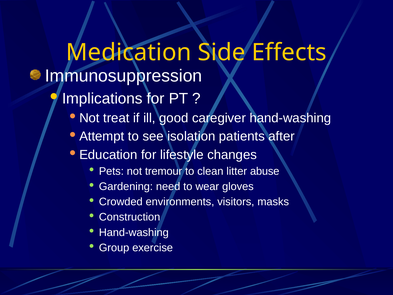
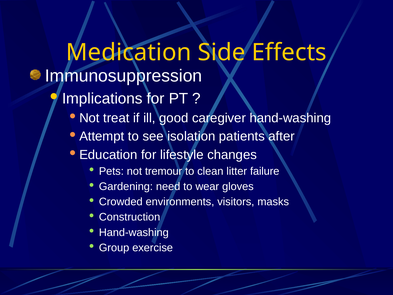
abuse: abuse -> failure
